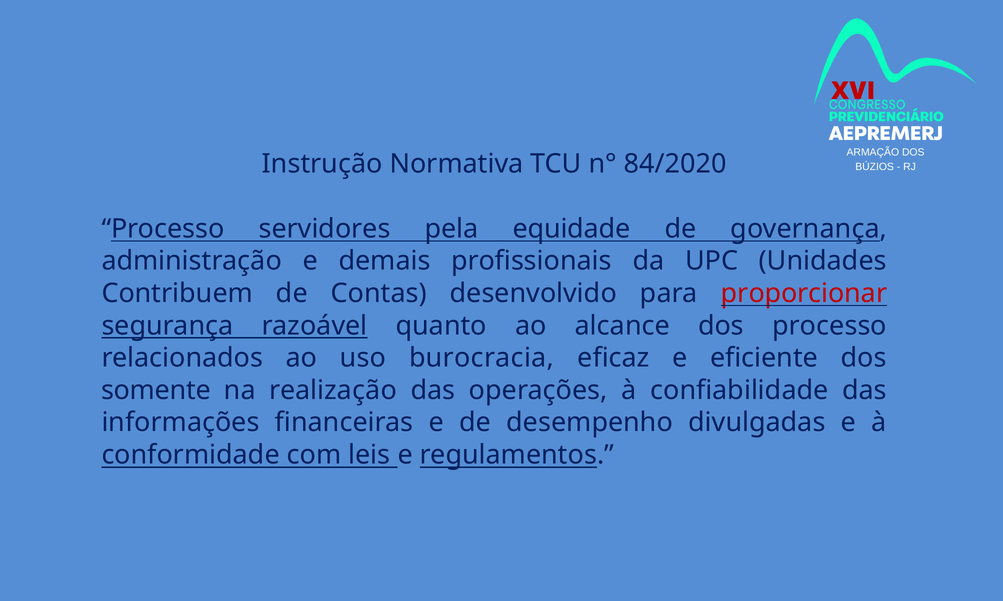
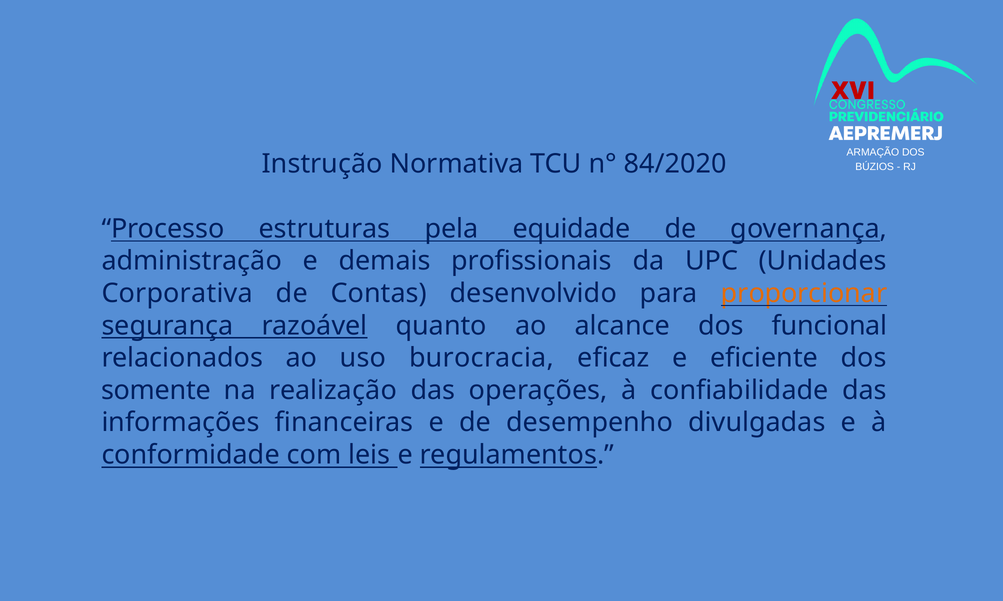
servidores: servidores -> estruturas
Contribuem: Contribuem -> Corporativa
proporcionar colour: red -> orange
dos processo: processo -> funcional
